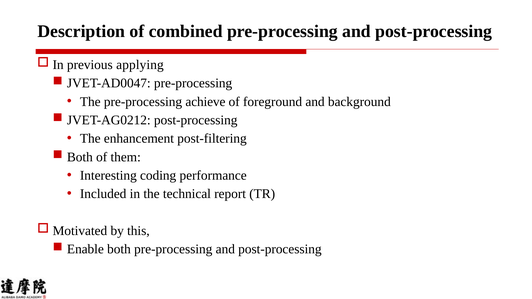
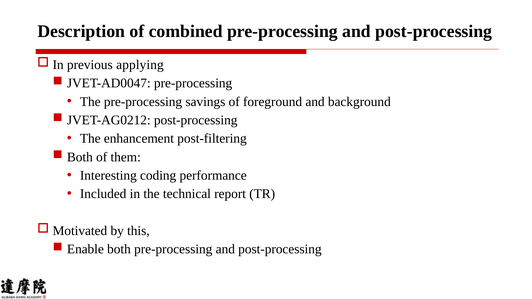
achieve: achieve -> savings
